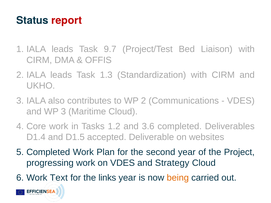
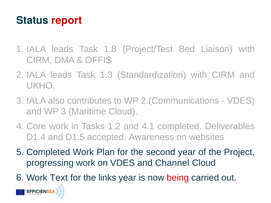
9.7: 9.7 -> 1.8
3.6: 3.6 -> 4.1
Deliverable: Deliverable -> Awareness
Strategy: Strategy -> Channel
being colour: orange -> red
